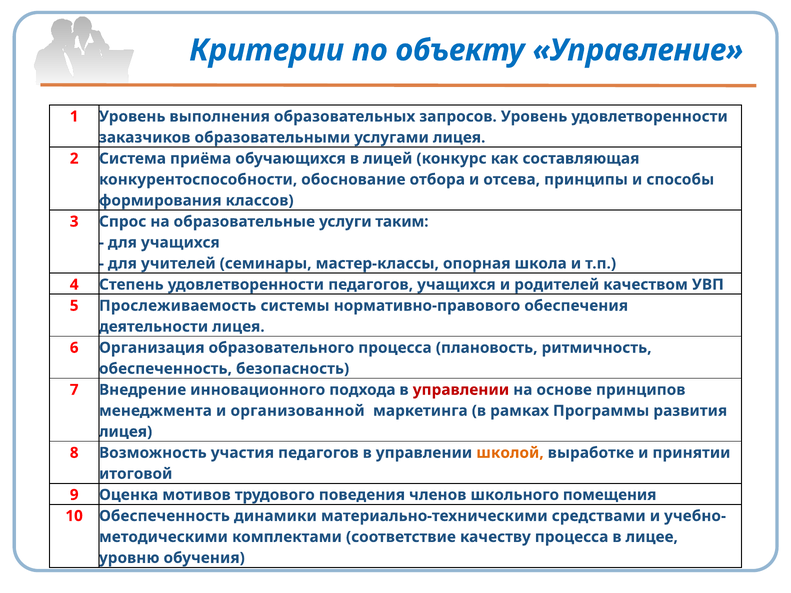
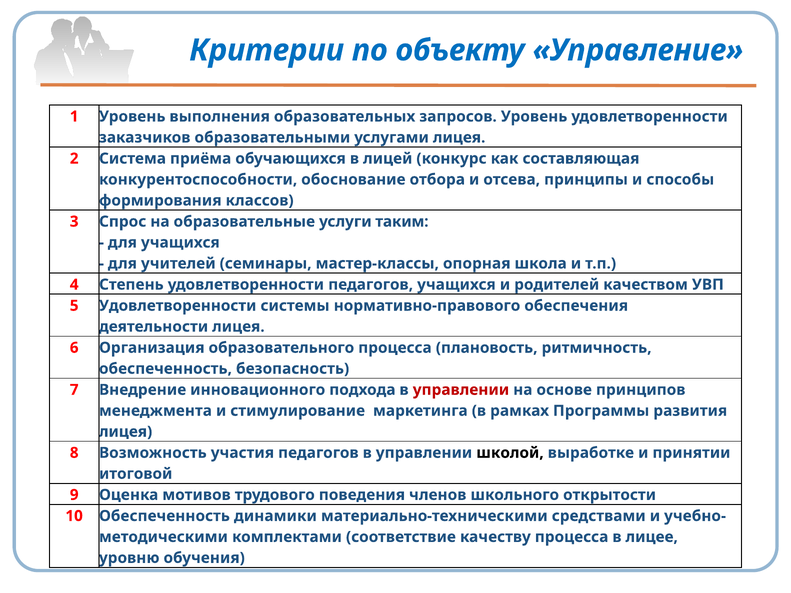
5 Прослеживаемость: Прослеживаемость -> Удовлетворенности
организованной: организованной -> стимулирование
школой colour: orange -> black
помещения: помещения -> открытости
